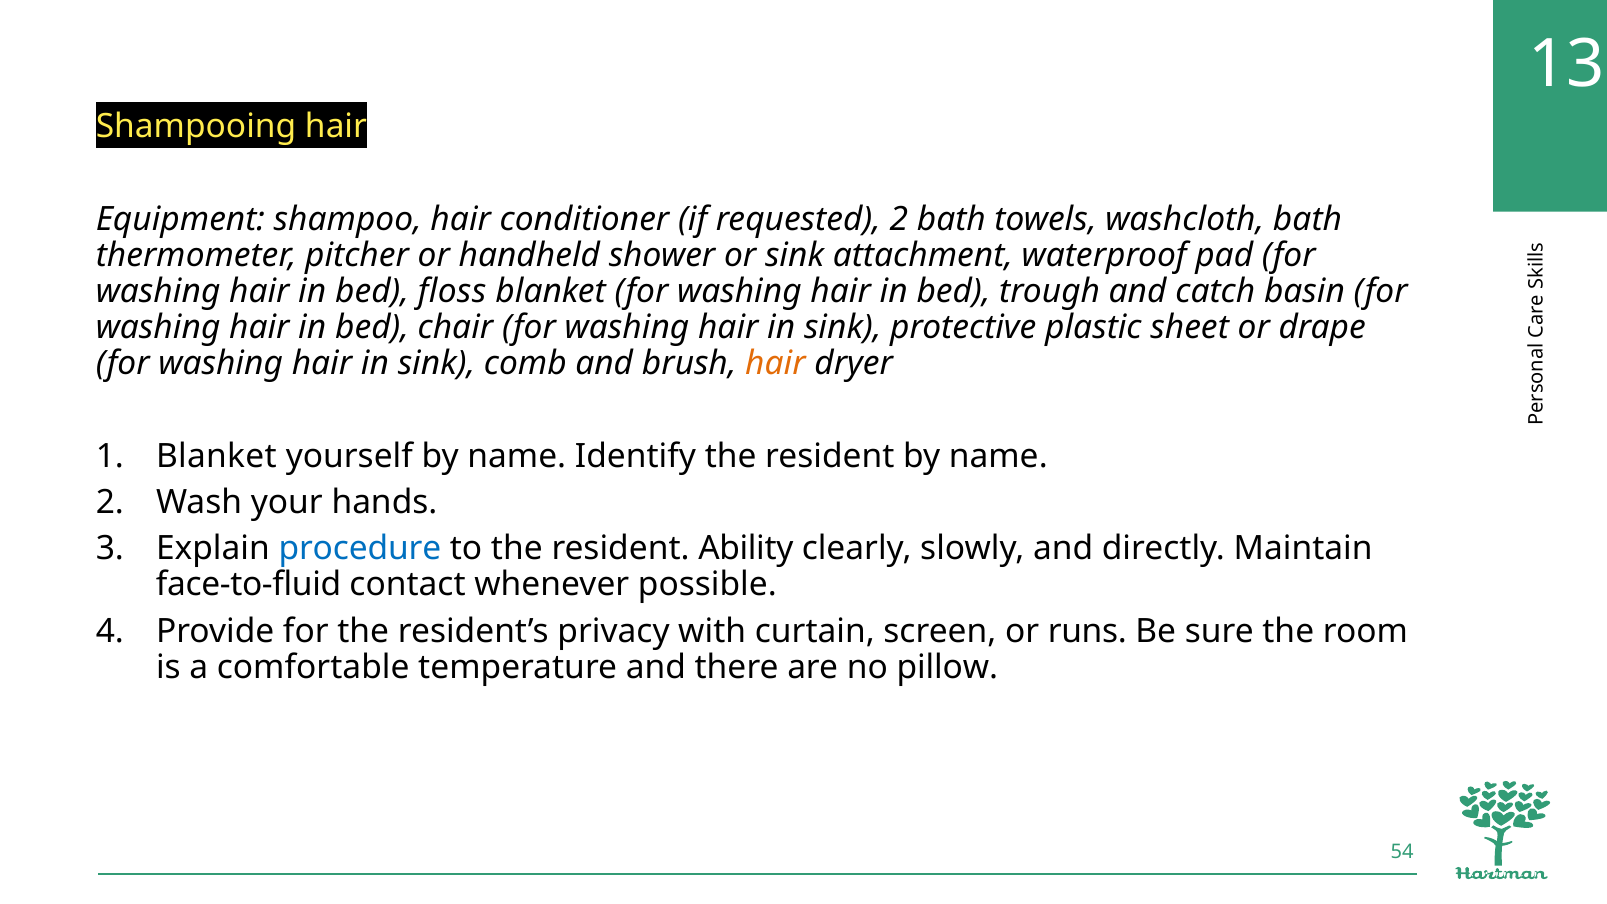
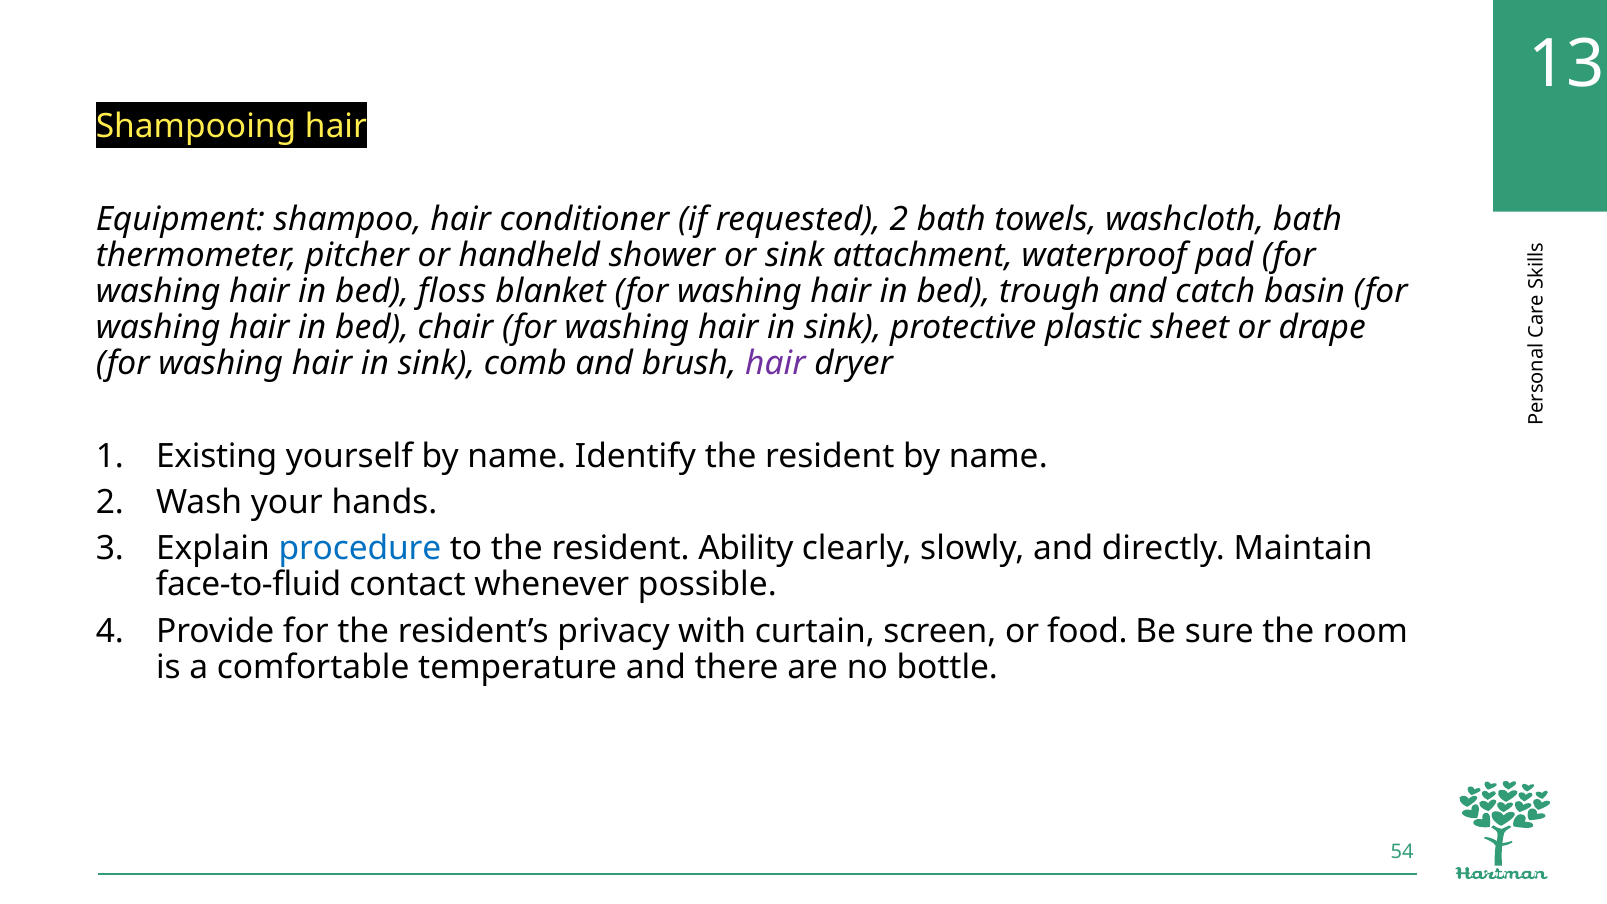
hair at (775, 364) colour: orange -> purple
Blanket at (216, 456): Blanket -> Existing
runs: runs -> food
pillow: pillow -> bottle
